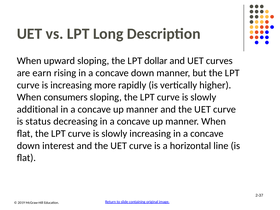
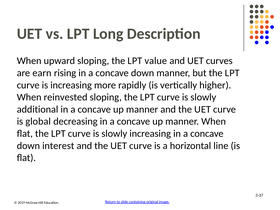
dollar: dollar -> value
consumers: consumers -> reinvested
status: status -> global
